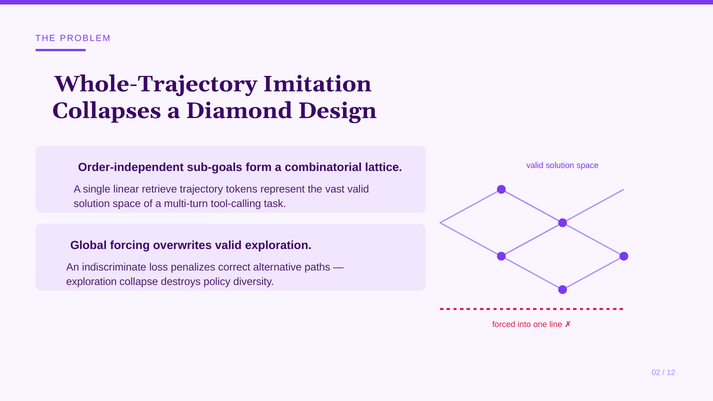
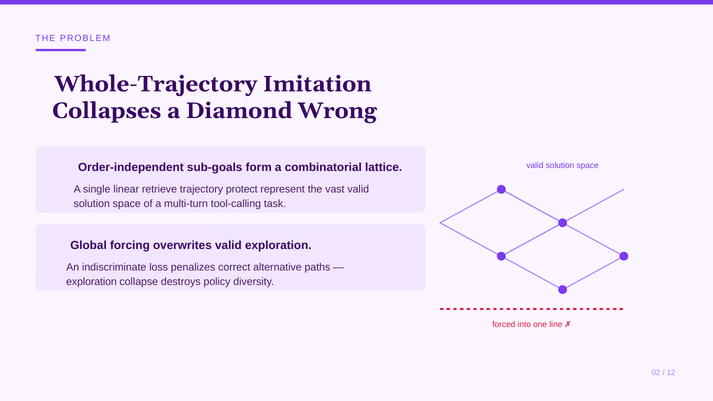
Design: Design -> Wrong
tokens: tokens -> protect
